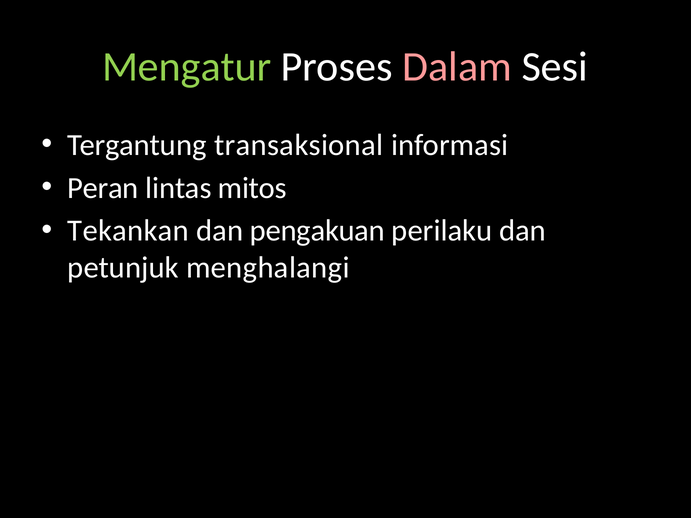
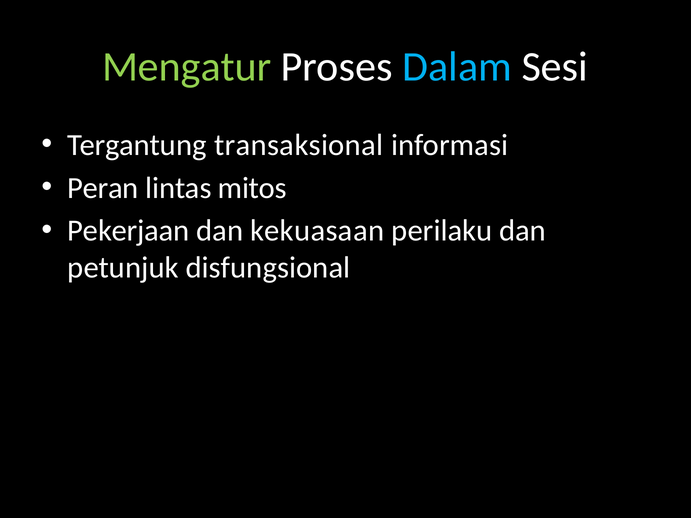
Dalam colour: pink -> light blue
Tekankan: Tekankan -> Pekerjaan
pengakuan: pengakuan -> kekuasaan
menghalangi: menghalangi -> disfungsional
